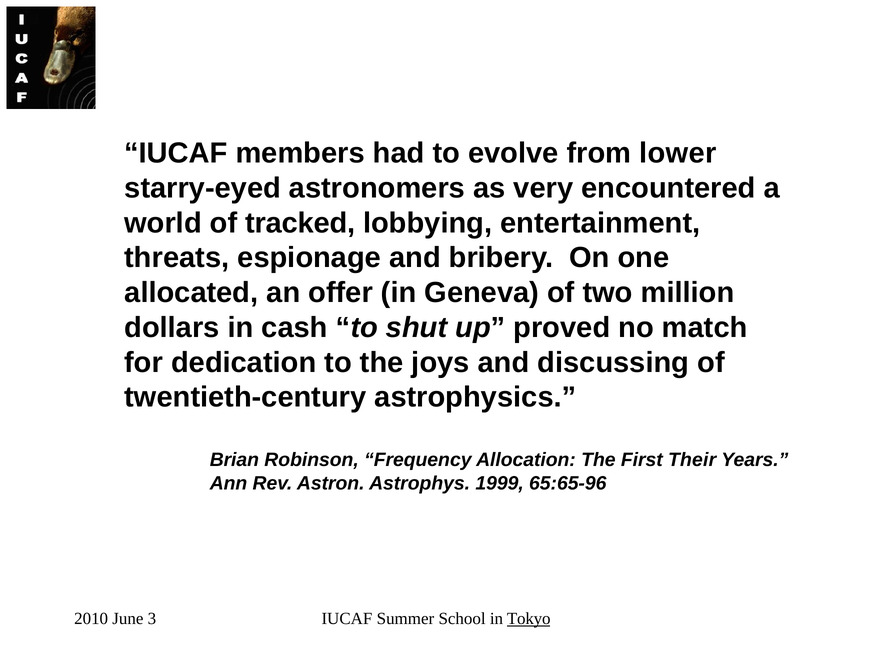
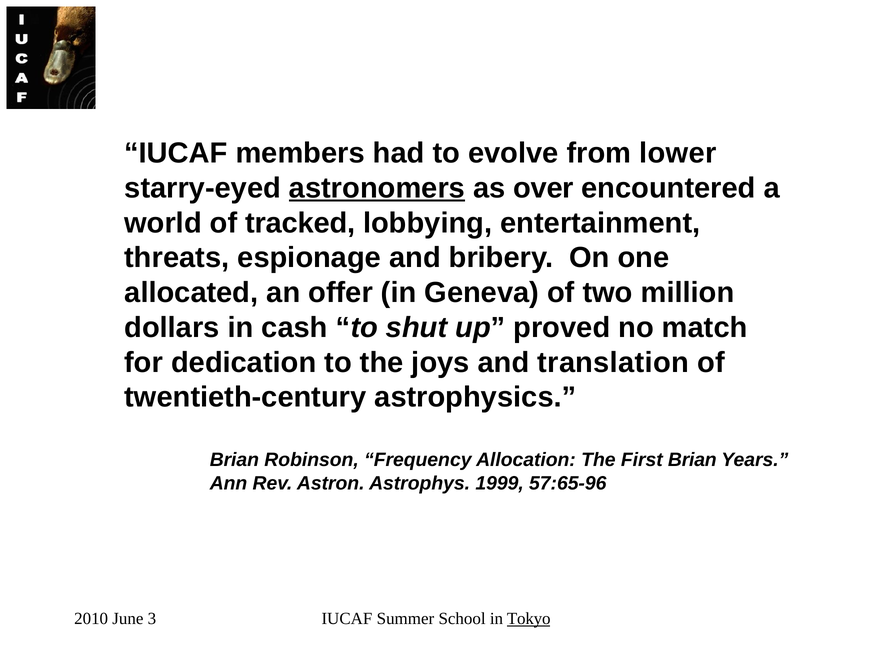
astronomers underline: none -> present
very: very -> over
discussing: discussing -> translation
First Their: Their -> Brian
65:65-96: 65:65-96 -> 57:65-96
